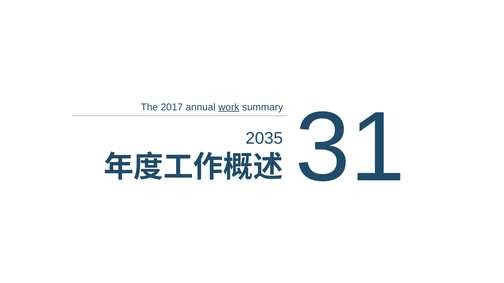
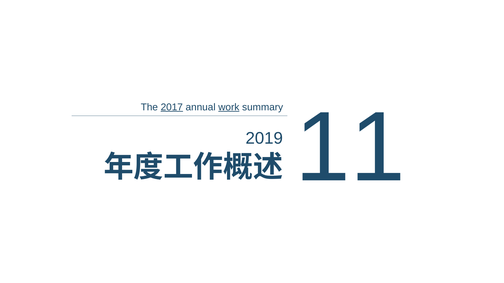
2017 underline: none -> present
31: 31 -> 11
2035: 2035 -> 2019
